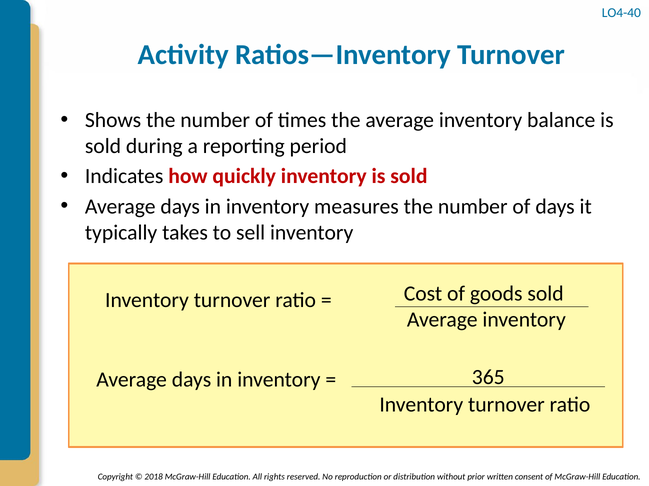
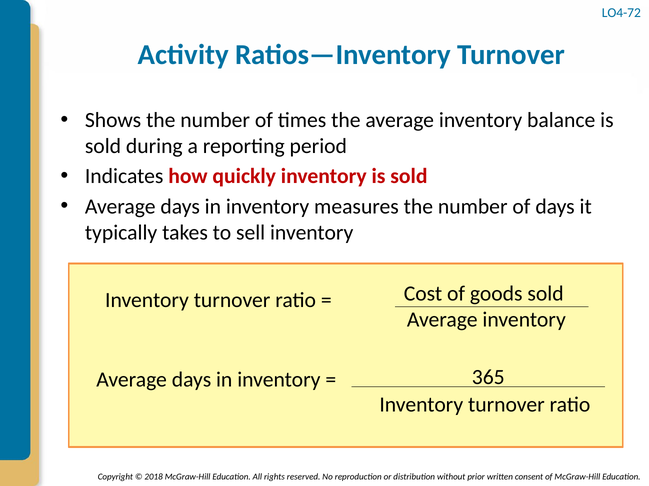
LO4-40: LO4-40 -> LO4-72
